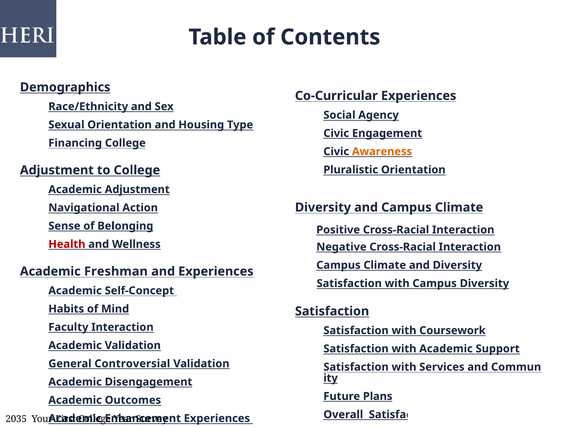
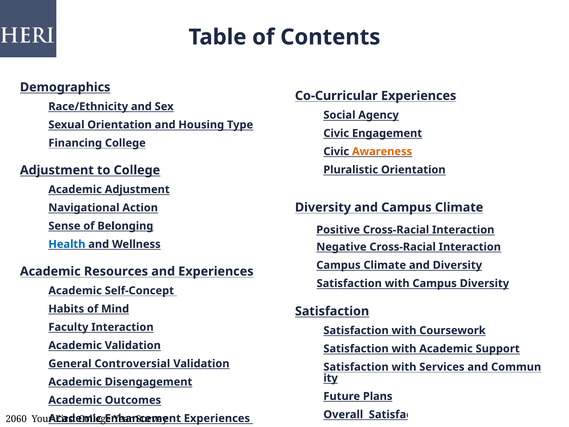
Health colour: red -> blue
Freshman: Freshman -> Resources
2035: 2035 -> 2060
